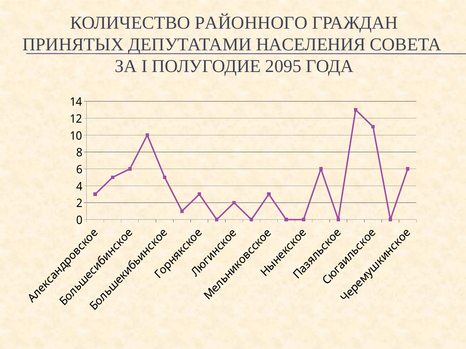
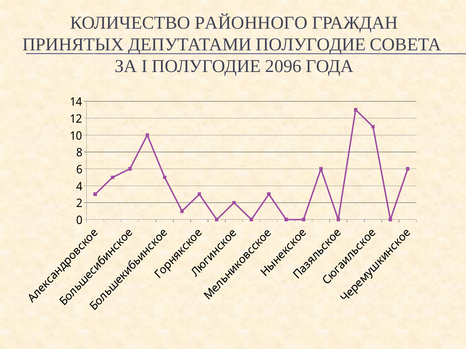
ДЕПУТАТАМИ НАСЕЛЕНИЯ: НАСЕЛЕНИЯ -> ПОЛУГОДИЕ
2095: 2095 -> 2096
